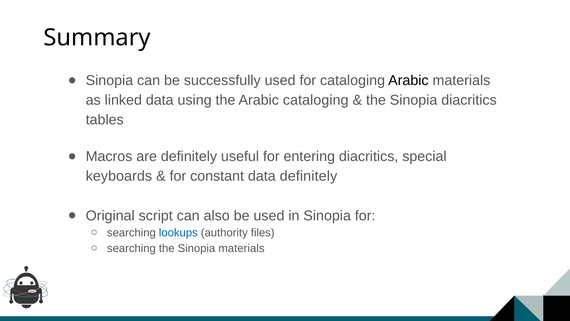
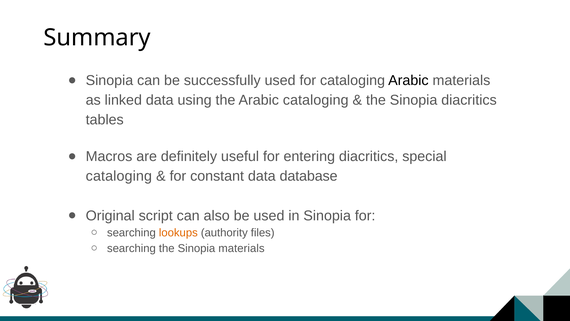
keyboards at (119, 176): keyboards -> cataloging
data definitely: definitely -> database
lookups colour: blue -> orange
